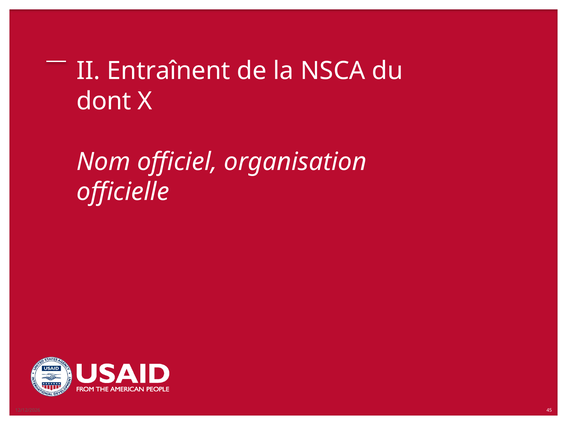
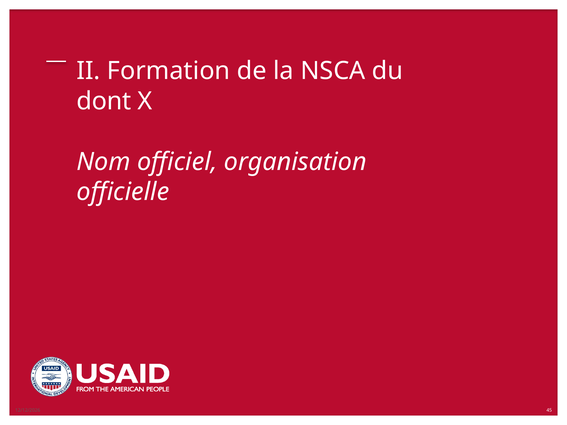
Entraînent: Entraînent -> Formation
